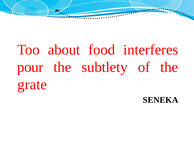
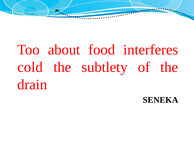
pour: pour -> cold
grate: grate -> drain
